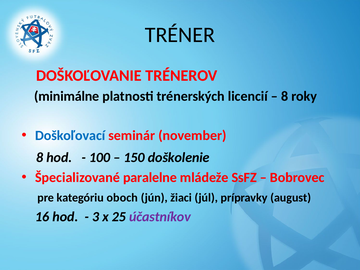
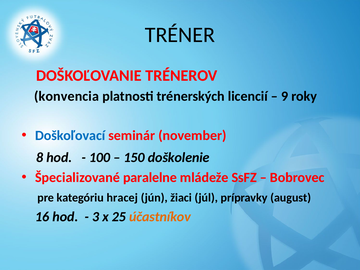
minimálne: minimálne -> konvencia
8 at (285, 96): 8 -> 9
oboch: oboch -> hracej
účastníkov colour: purple -> orange
